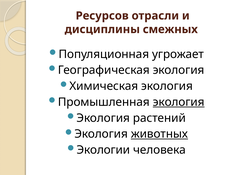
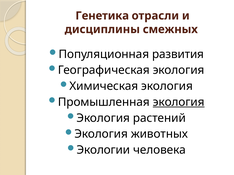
Ресурсов: Ресурсов -> Генетика
угрожает: угрожает -> развития
животных underline: present -> none
